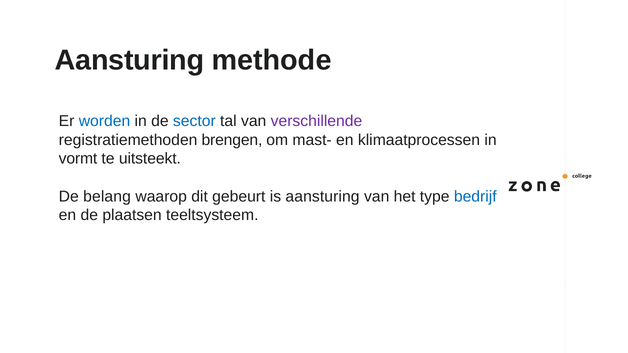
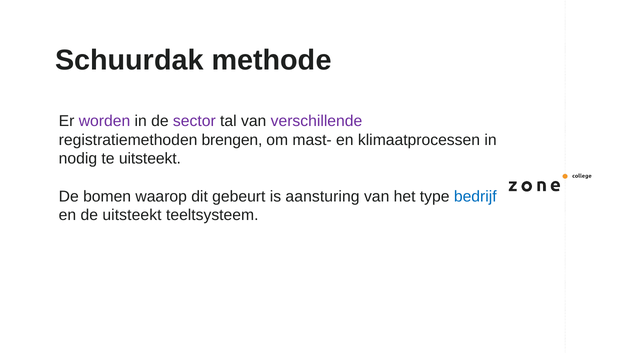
Aansturing at (129, 60): Aansturing -> Schuurdak
worden colour: blue -> purple
sector colour: blue -> purple
vormt: vormt -> nodig
belang: belang -> bomen
de plaatsen: plaatsen -> uitsteekt
